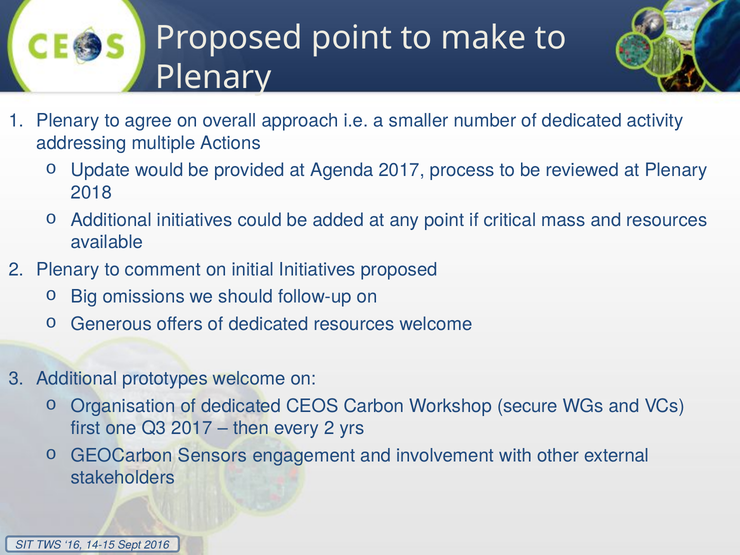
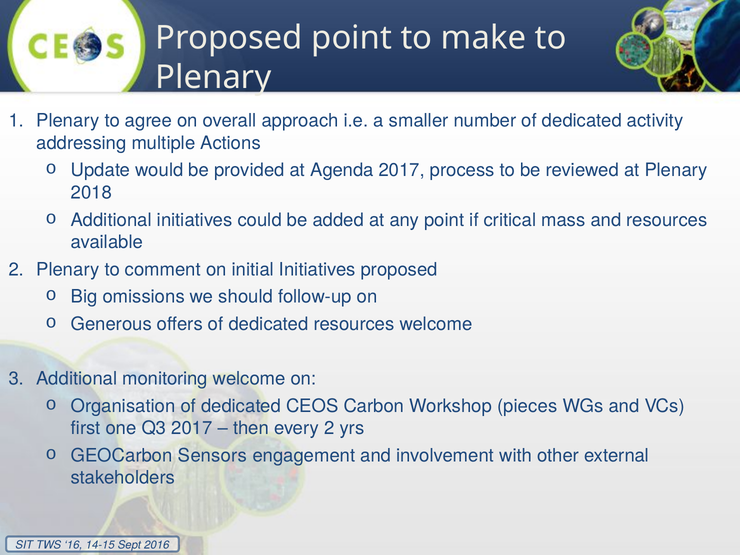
prototypes: prototypes -> monitoring
secure: secure -> pieces
